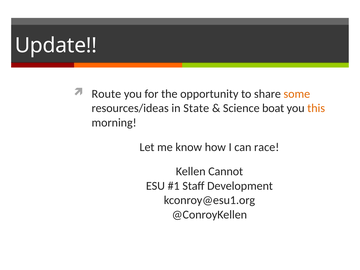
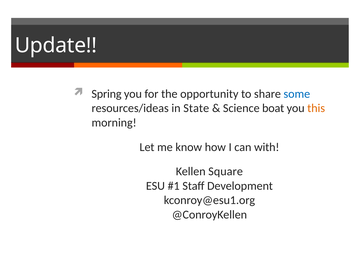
Route: Route -> Spring
some colour: orange -> blue
race: race -> with
Cannot: Cannot -> Square
